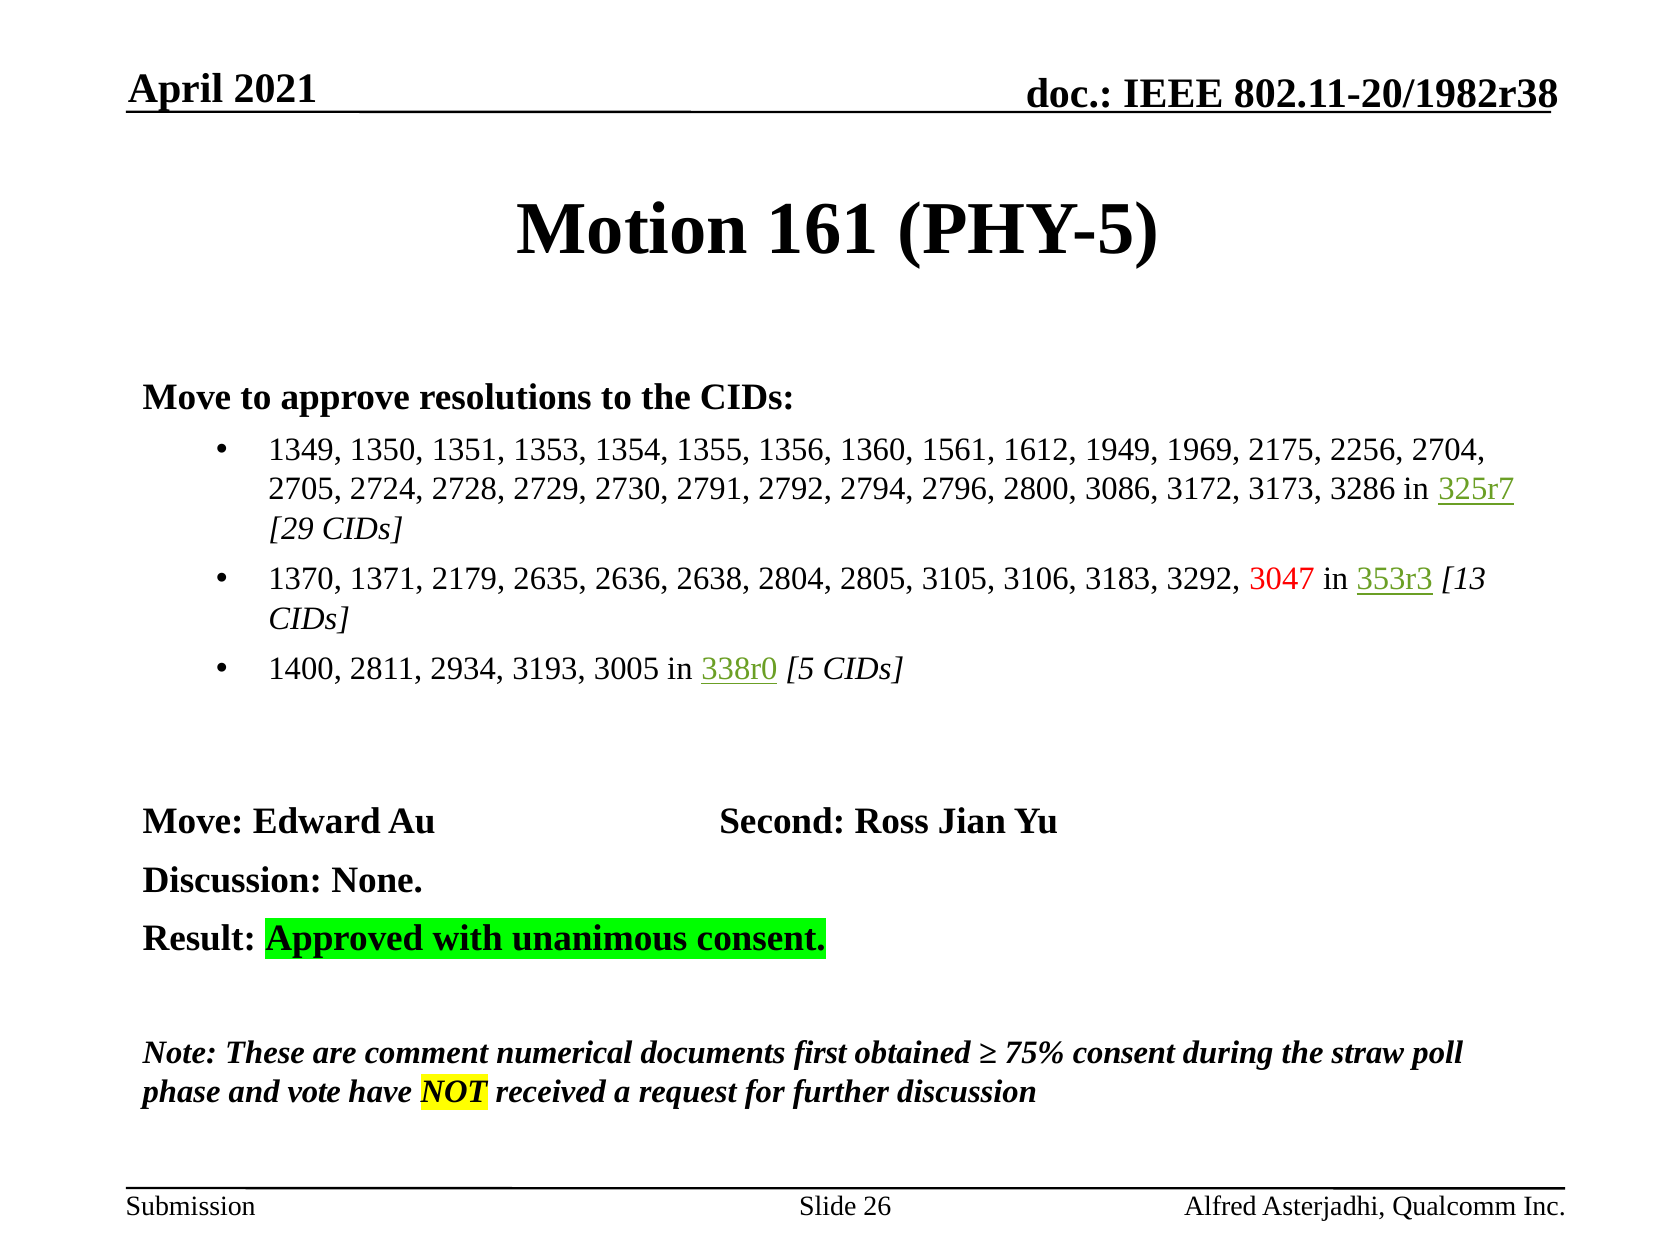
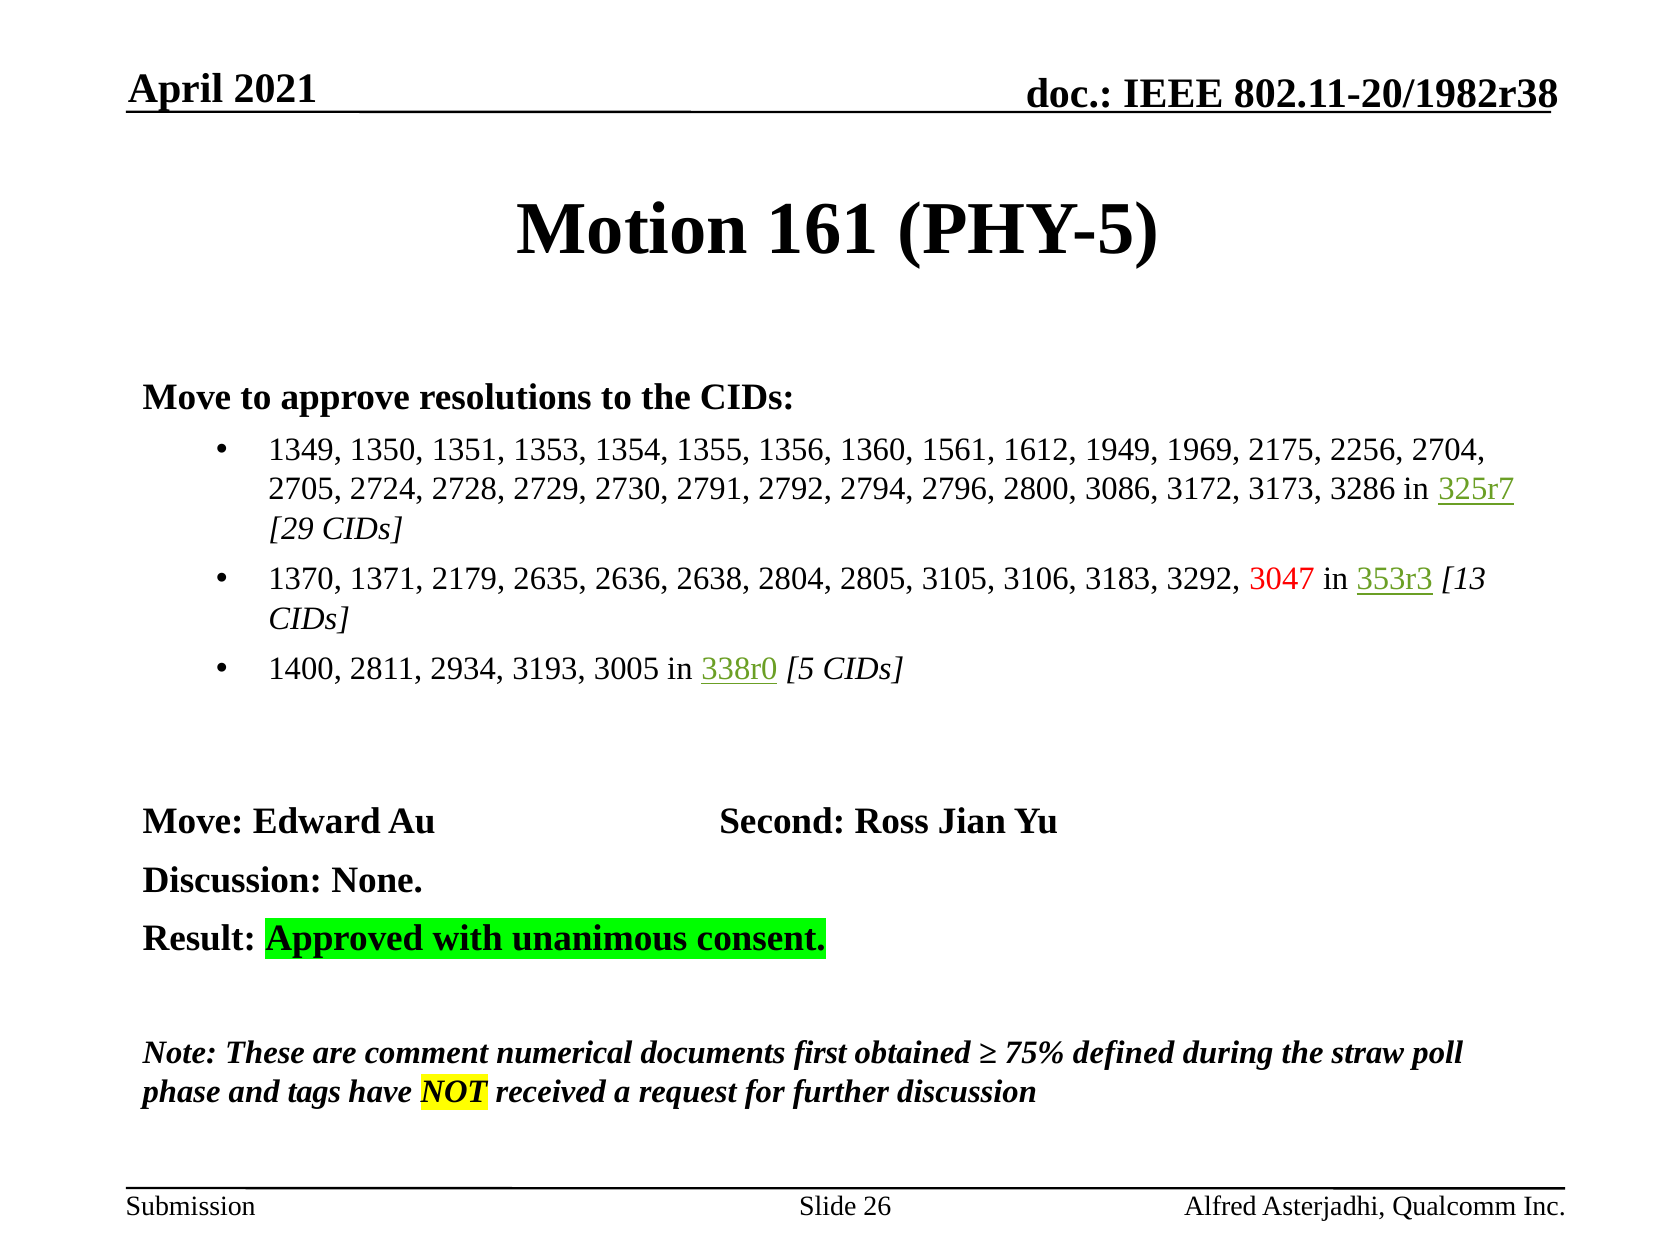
75% consent: consent -> defined
vote: vote -> tags
